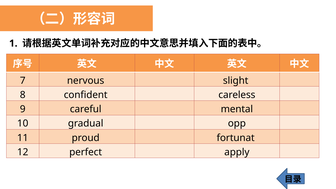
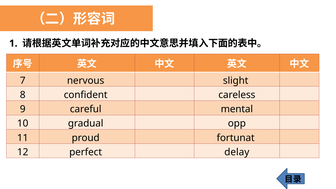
apply: apply -> delay
